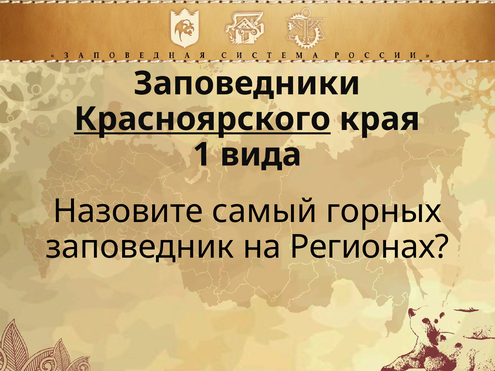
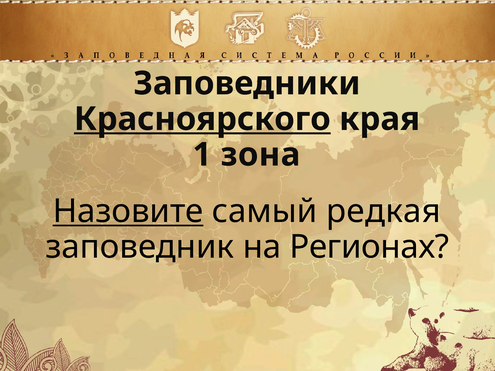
вида: вида -> зона
Назовите underline: none -> present
горных: горных -> редкая
